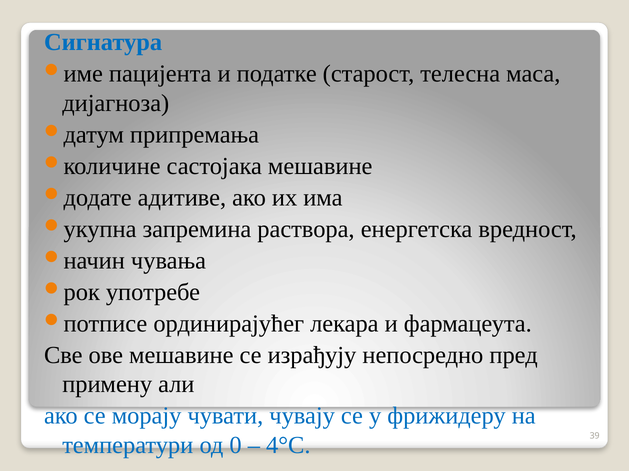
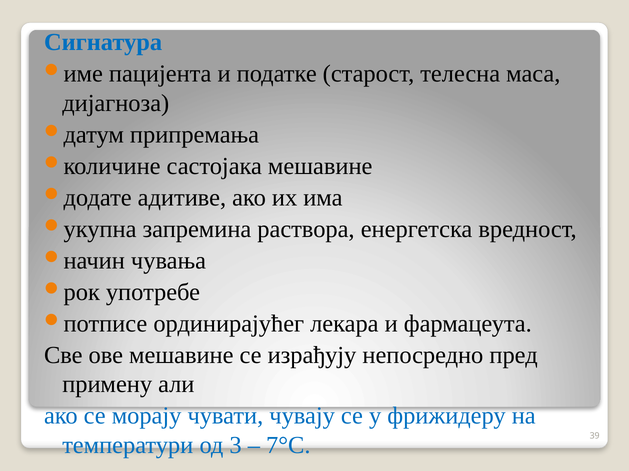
0: 0 -> 3
4°C: 4°C -> 7°C
